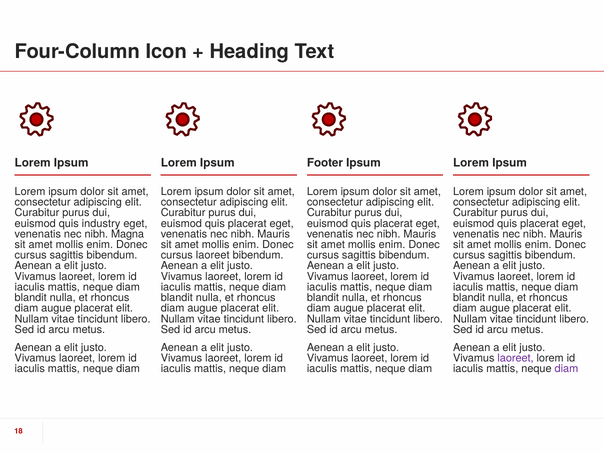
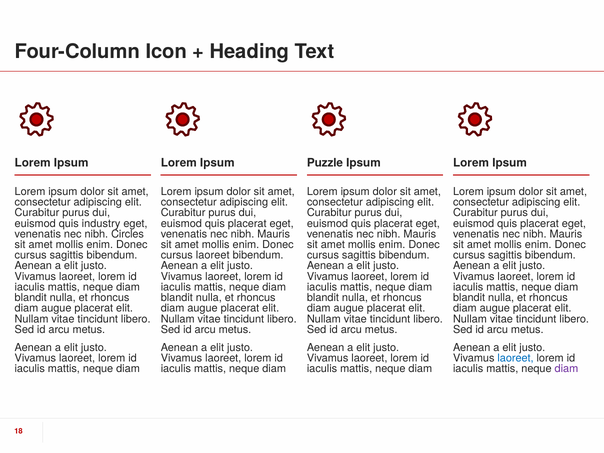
Footer: Footer -> Puzzle
Magna: Magna -> Circles
laoreet at (516, 358) colour: purple -> blue
